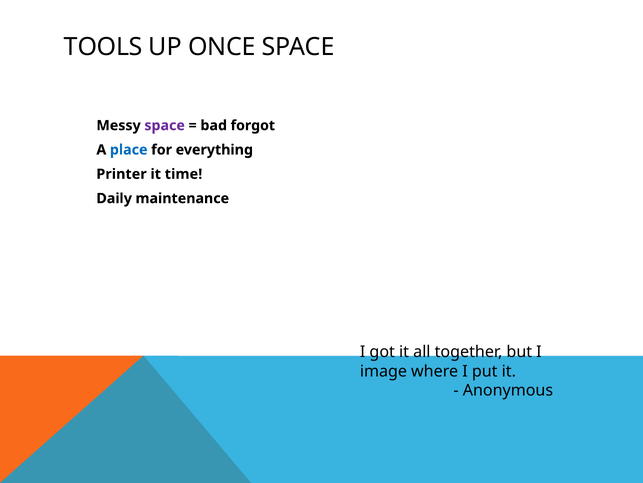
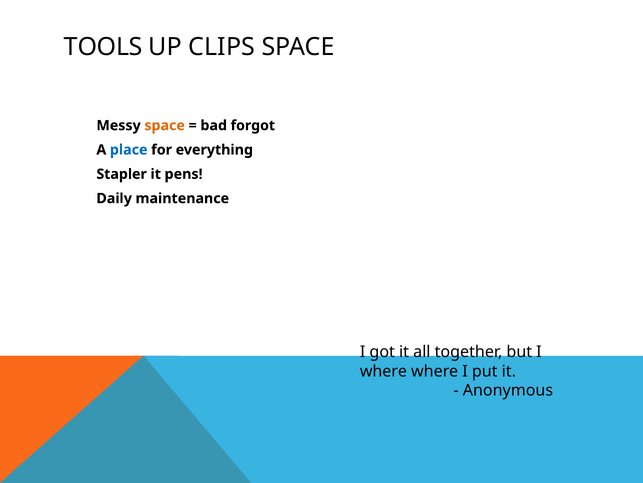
ONCE: ONCE -> CLIPS
space at (165, 125) colour: purple -> orange
Printer: Printer -> Stapler
time: time -> pens
image at (383, 371): image -> where
